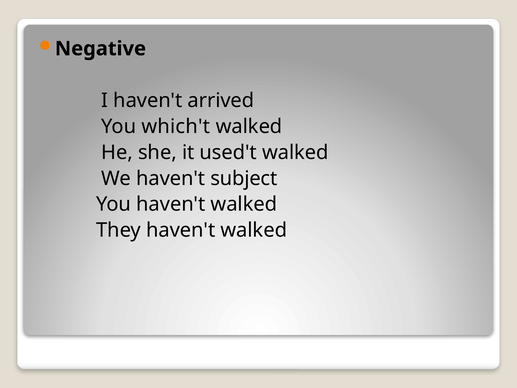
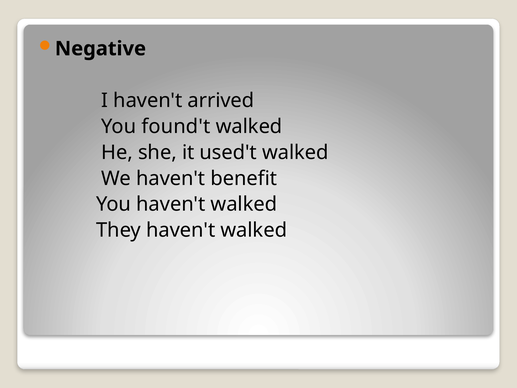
which't: which't -> found't
subject: subject -> benefit
